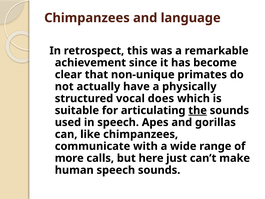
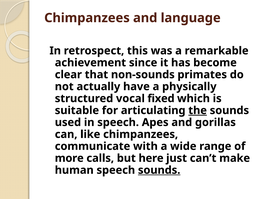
non-unique: non-unique -> non-sounds
does: does -> fixed
sounds at (159, 170) underline: none -> present
